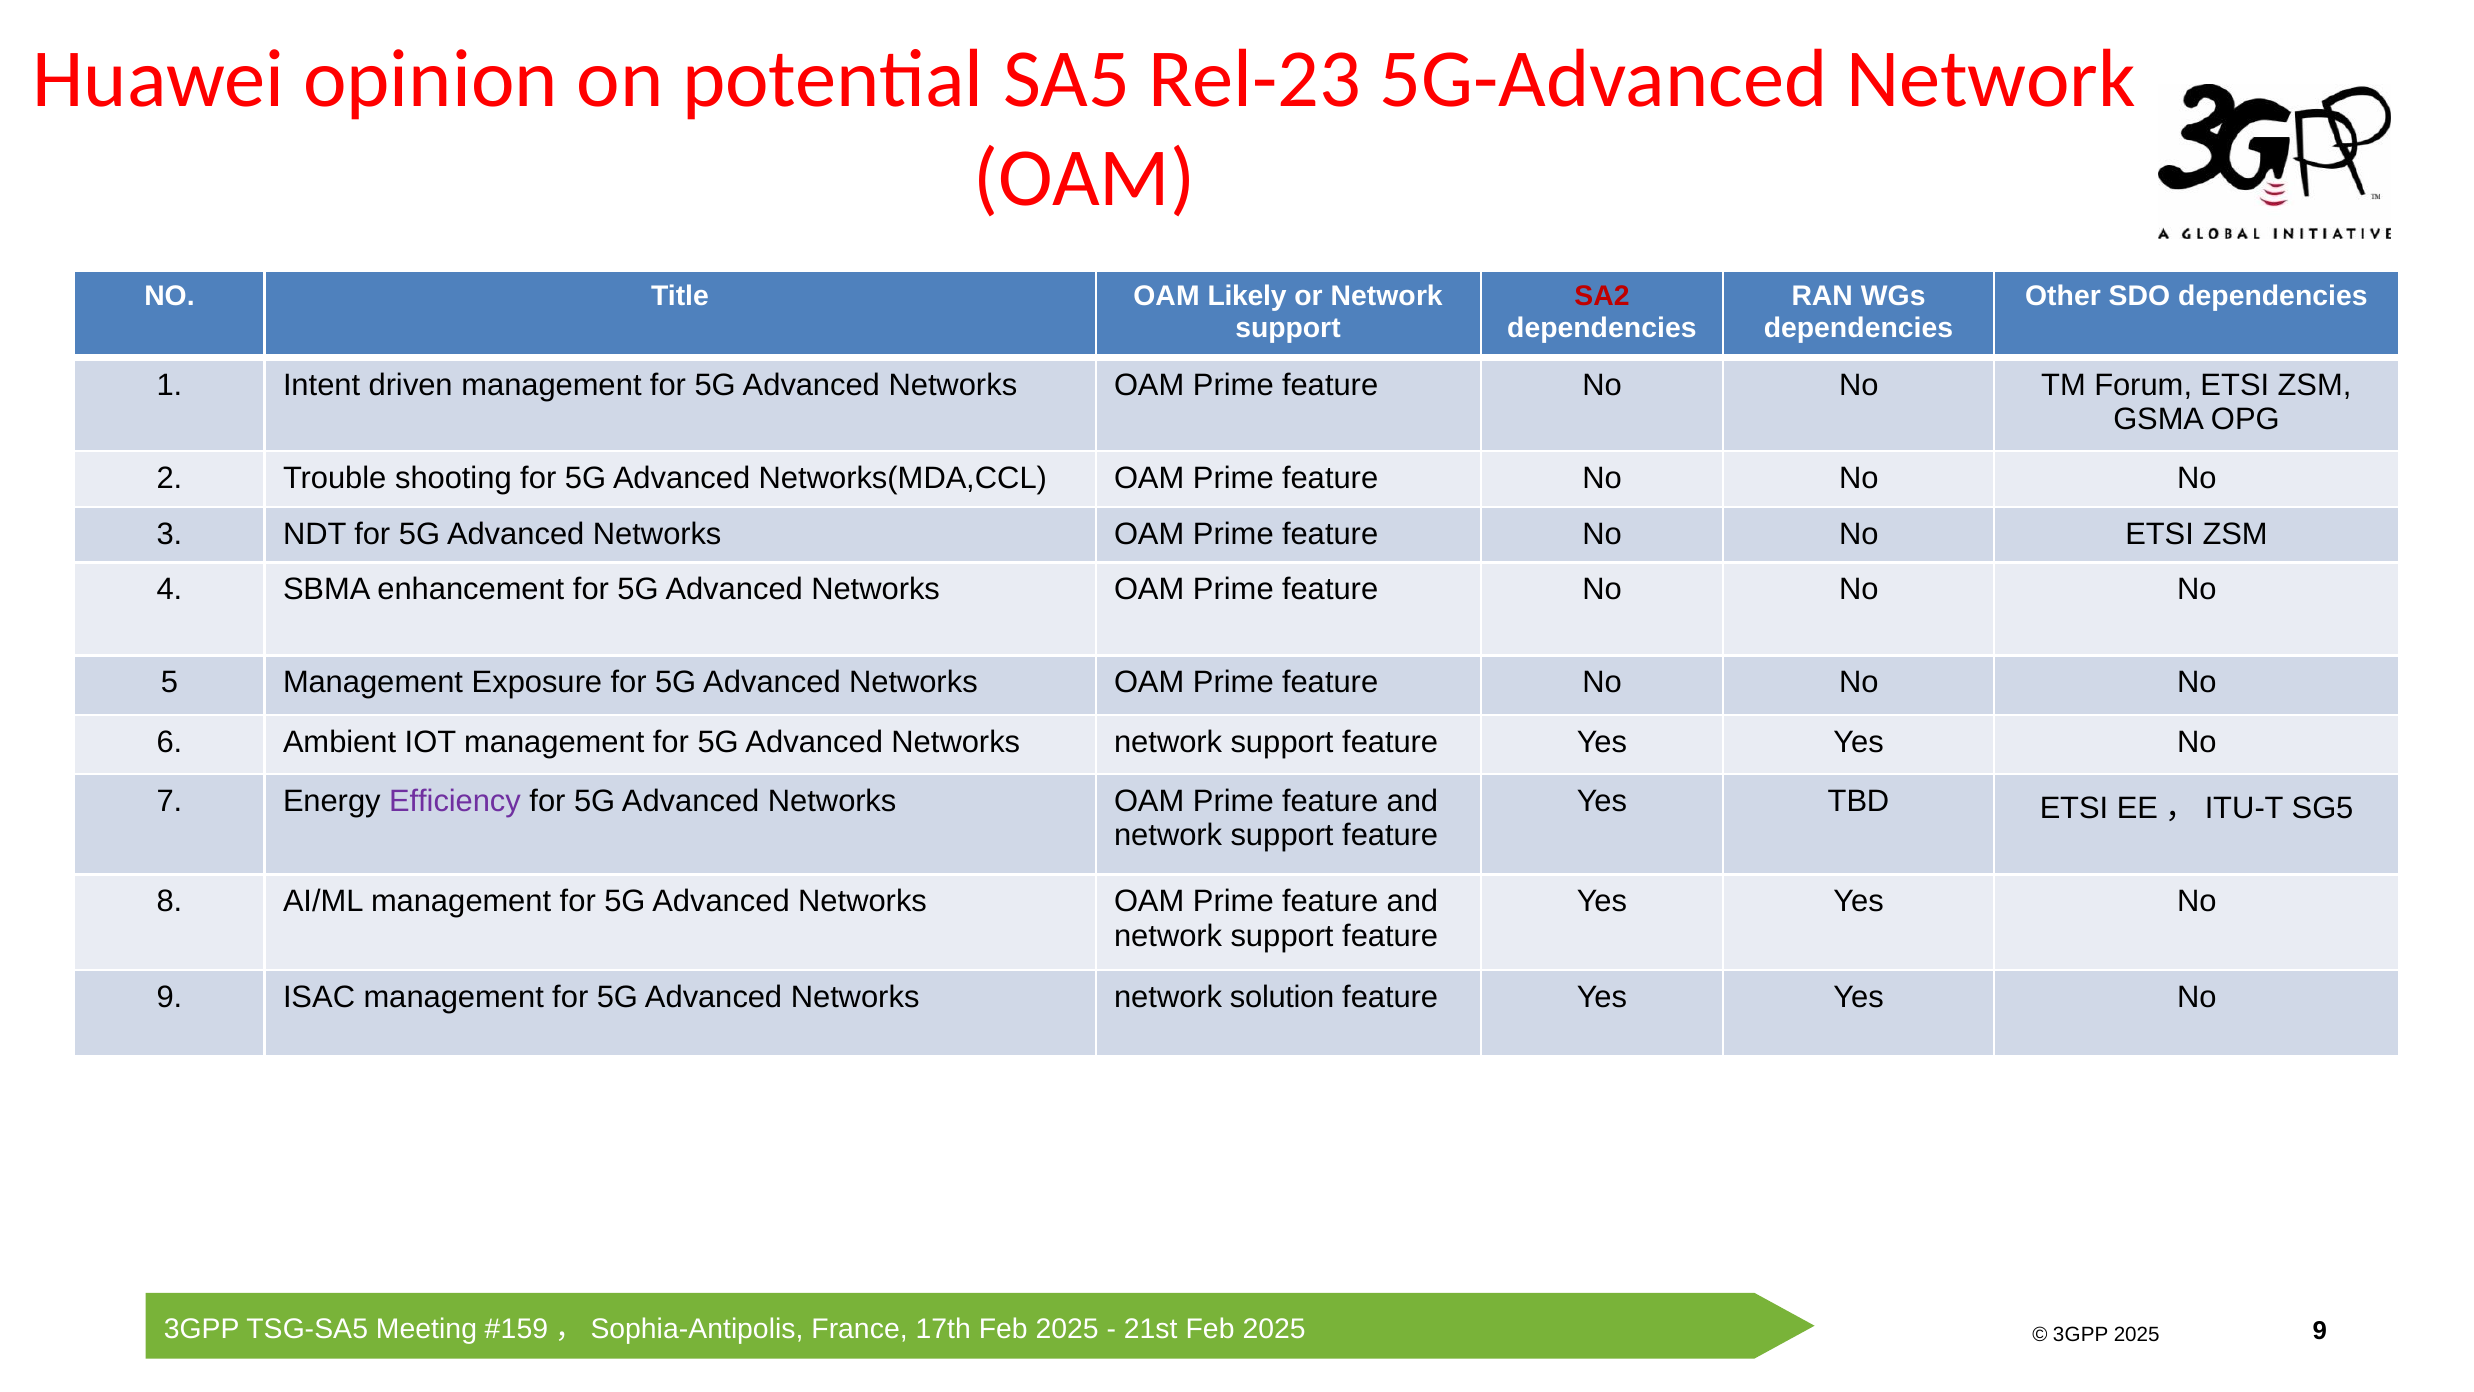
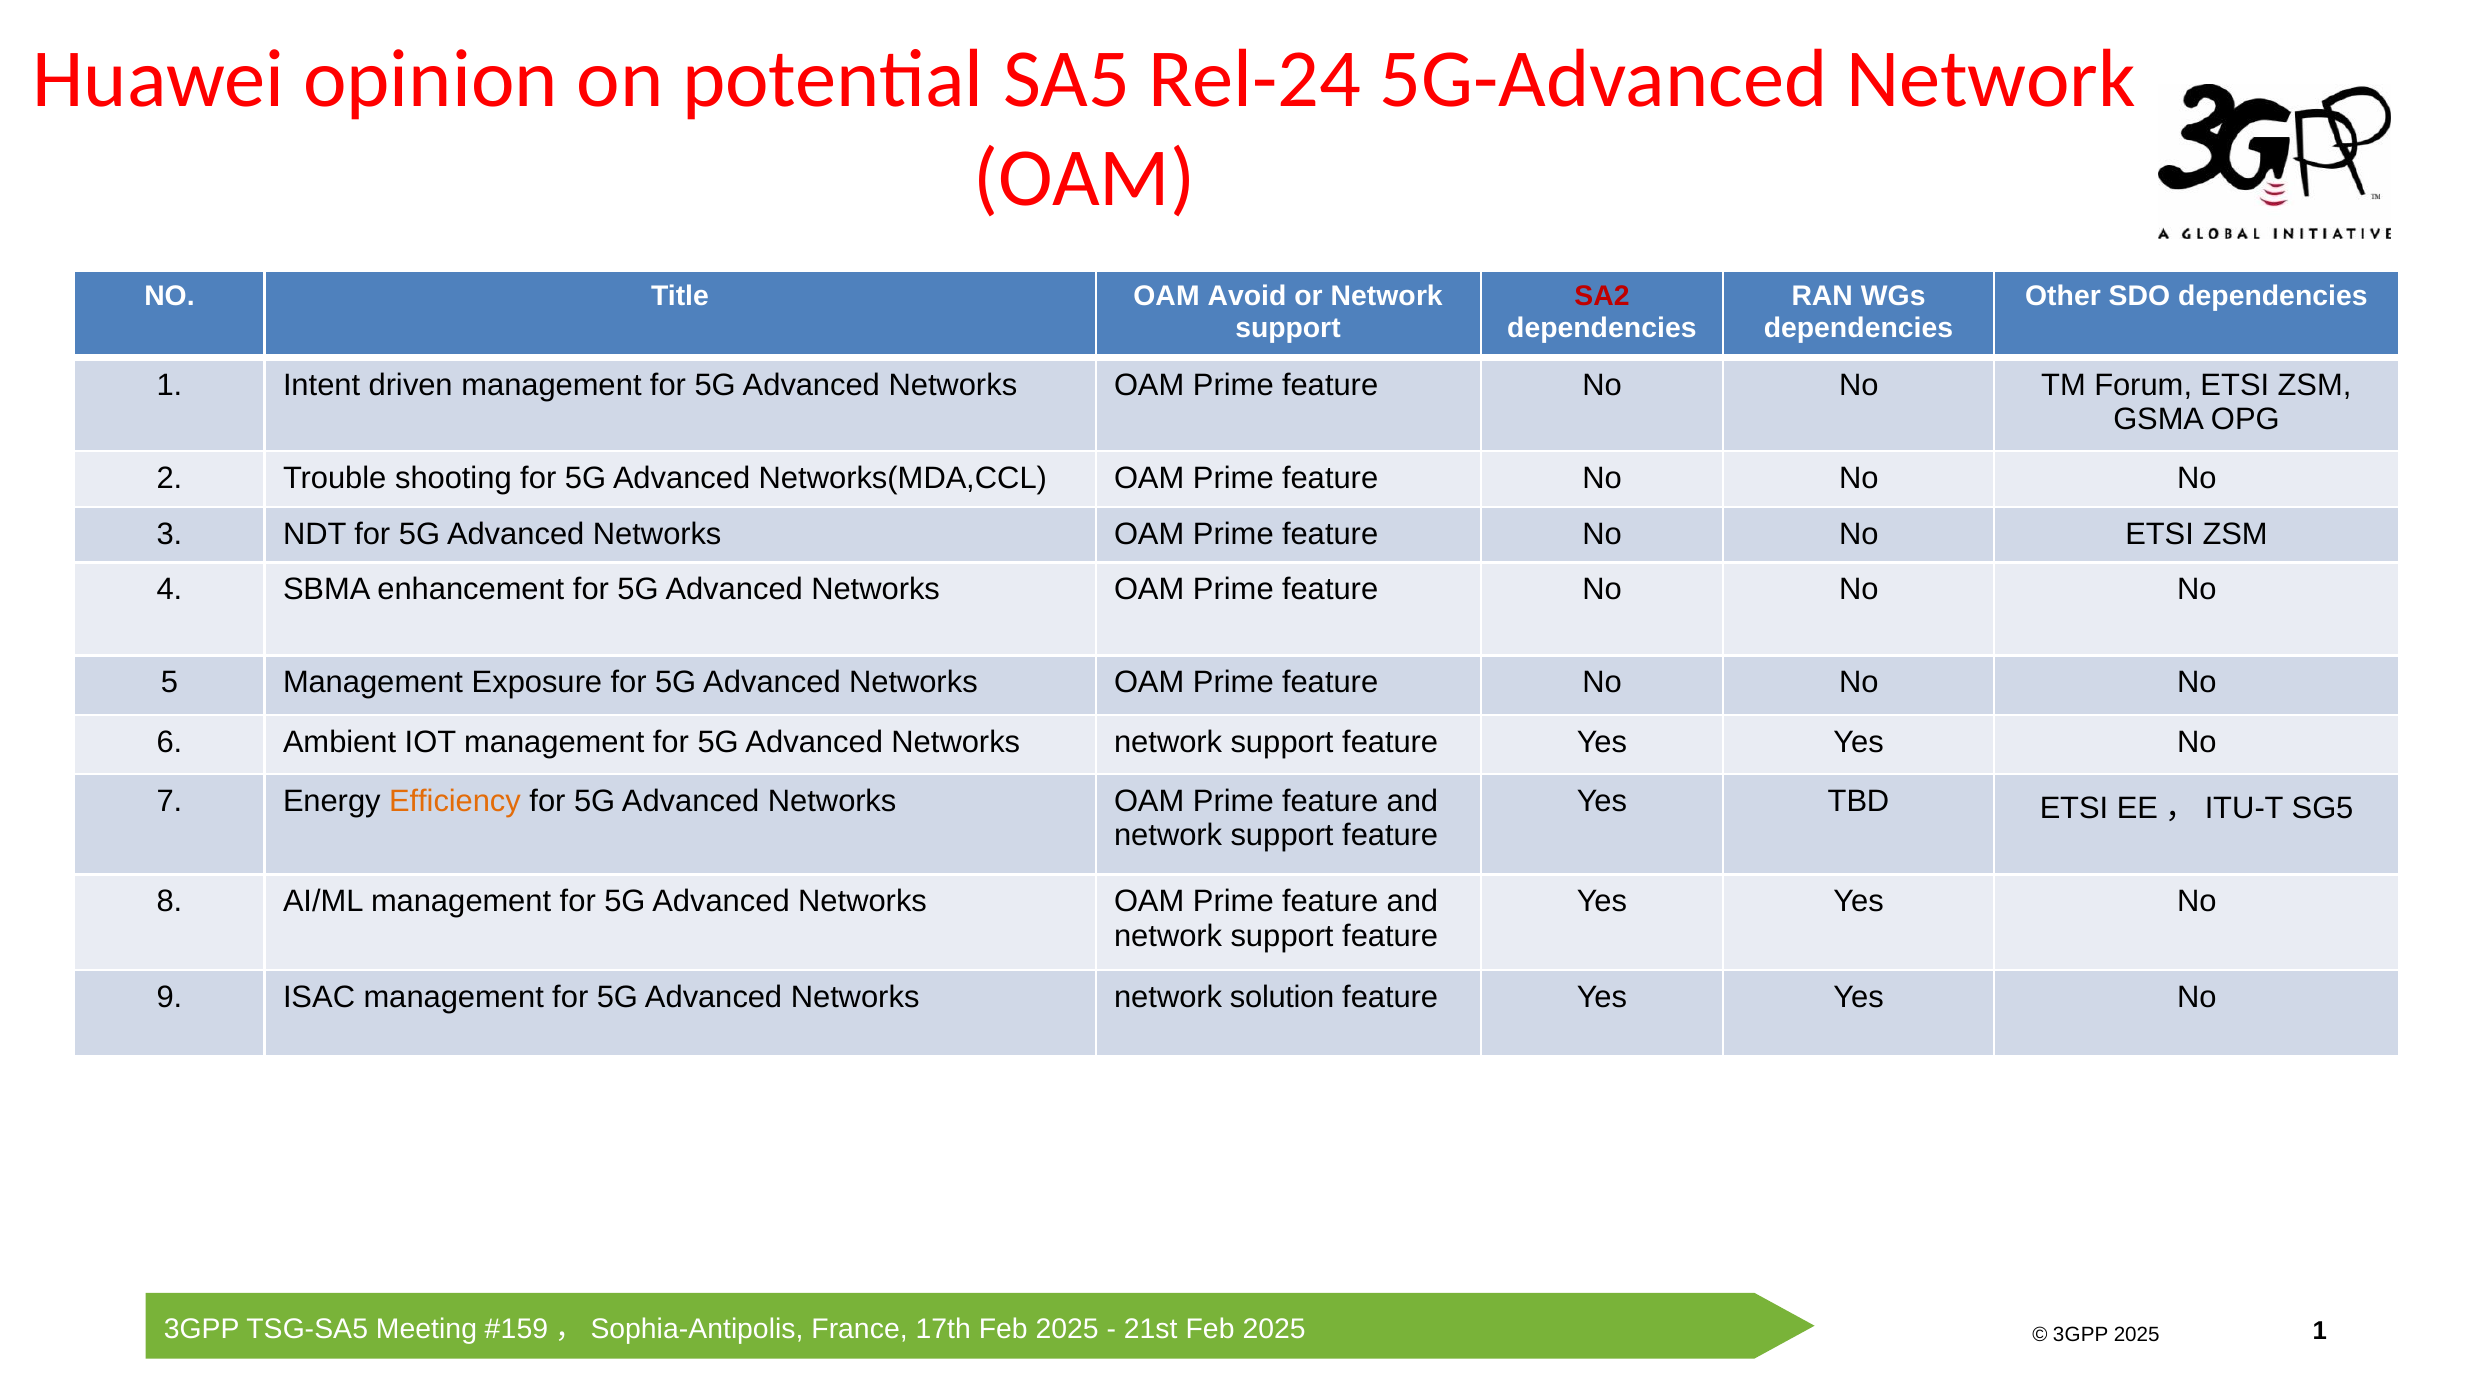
Rel-23: Rel-23 -> Rel-24
Likely: Likely -> Avoid
Efficiency colour: purple -> orange
9 at (2320, 1330): 9 -> 1
